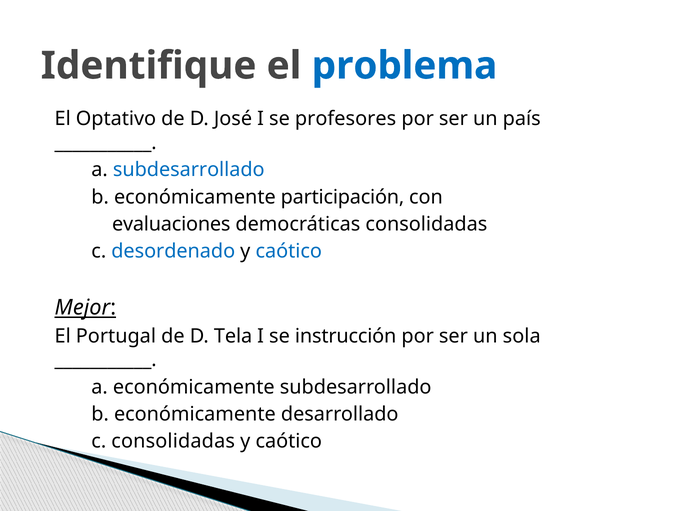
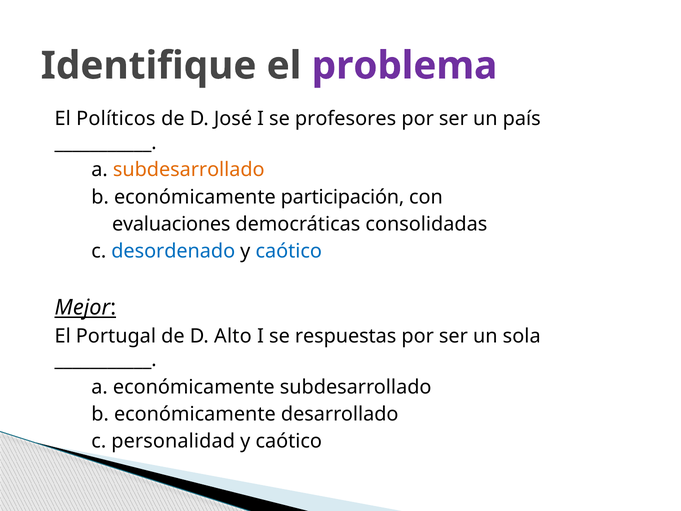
problema colour: blue -> purple
Optativo: Optativo -> Políticos
subdesarrollado at (189, 170) colour: blue -> orange
Tela: Tela -> Alto
instrucción: instrucción -> respuestas
c consolidadas: consolidadas -> personalidad
